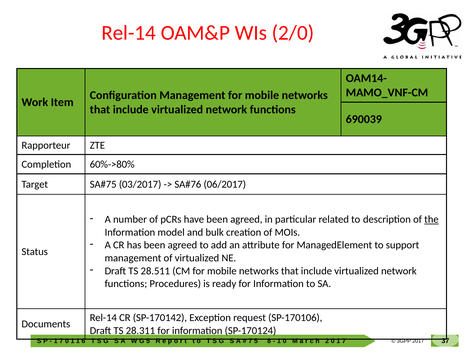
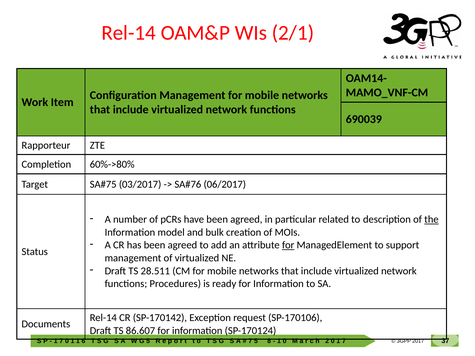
2/0: 2/0 -> 2/1
for at (288, 245) underline: none -> present
28.311: 28.311 -> 86.607
